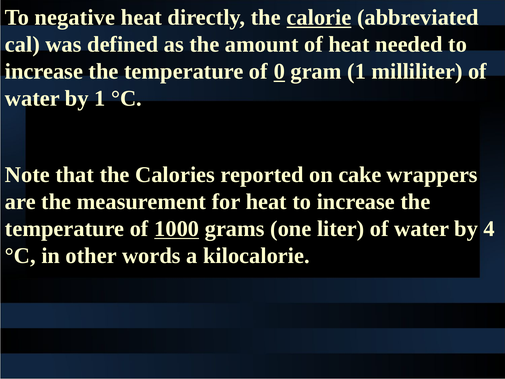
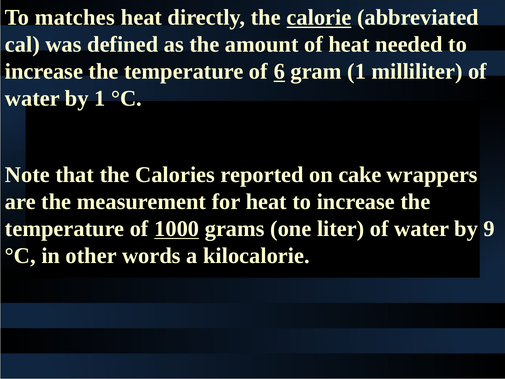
negative: negative -> matches
0: 0 -> 6
4: 4 -> 9
